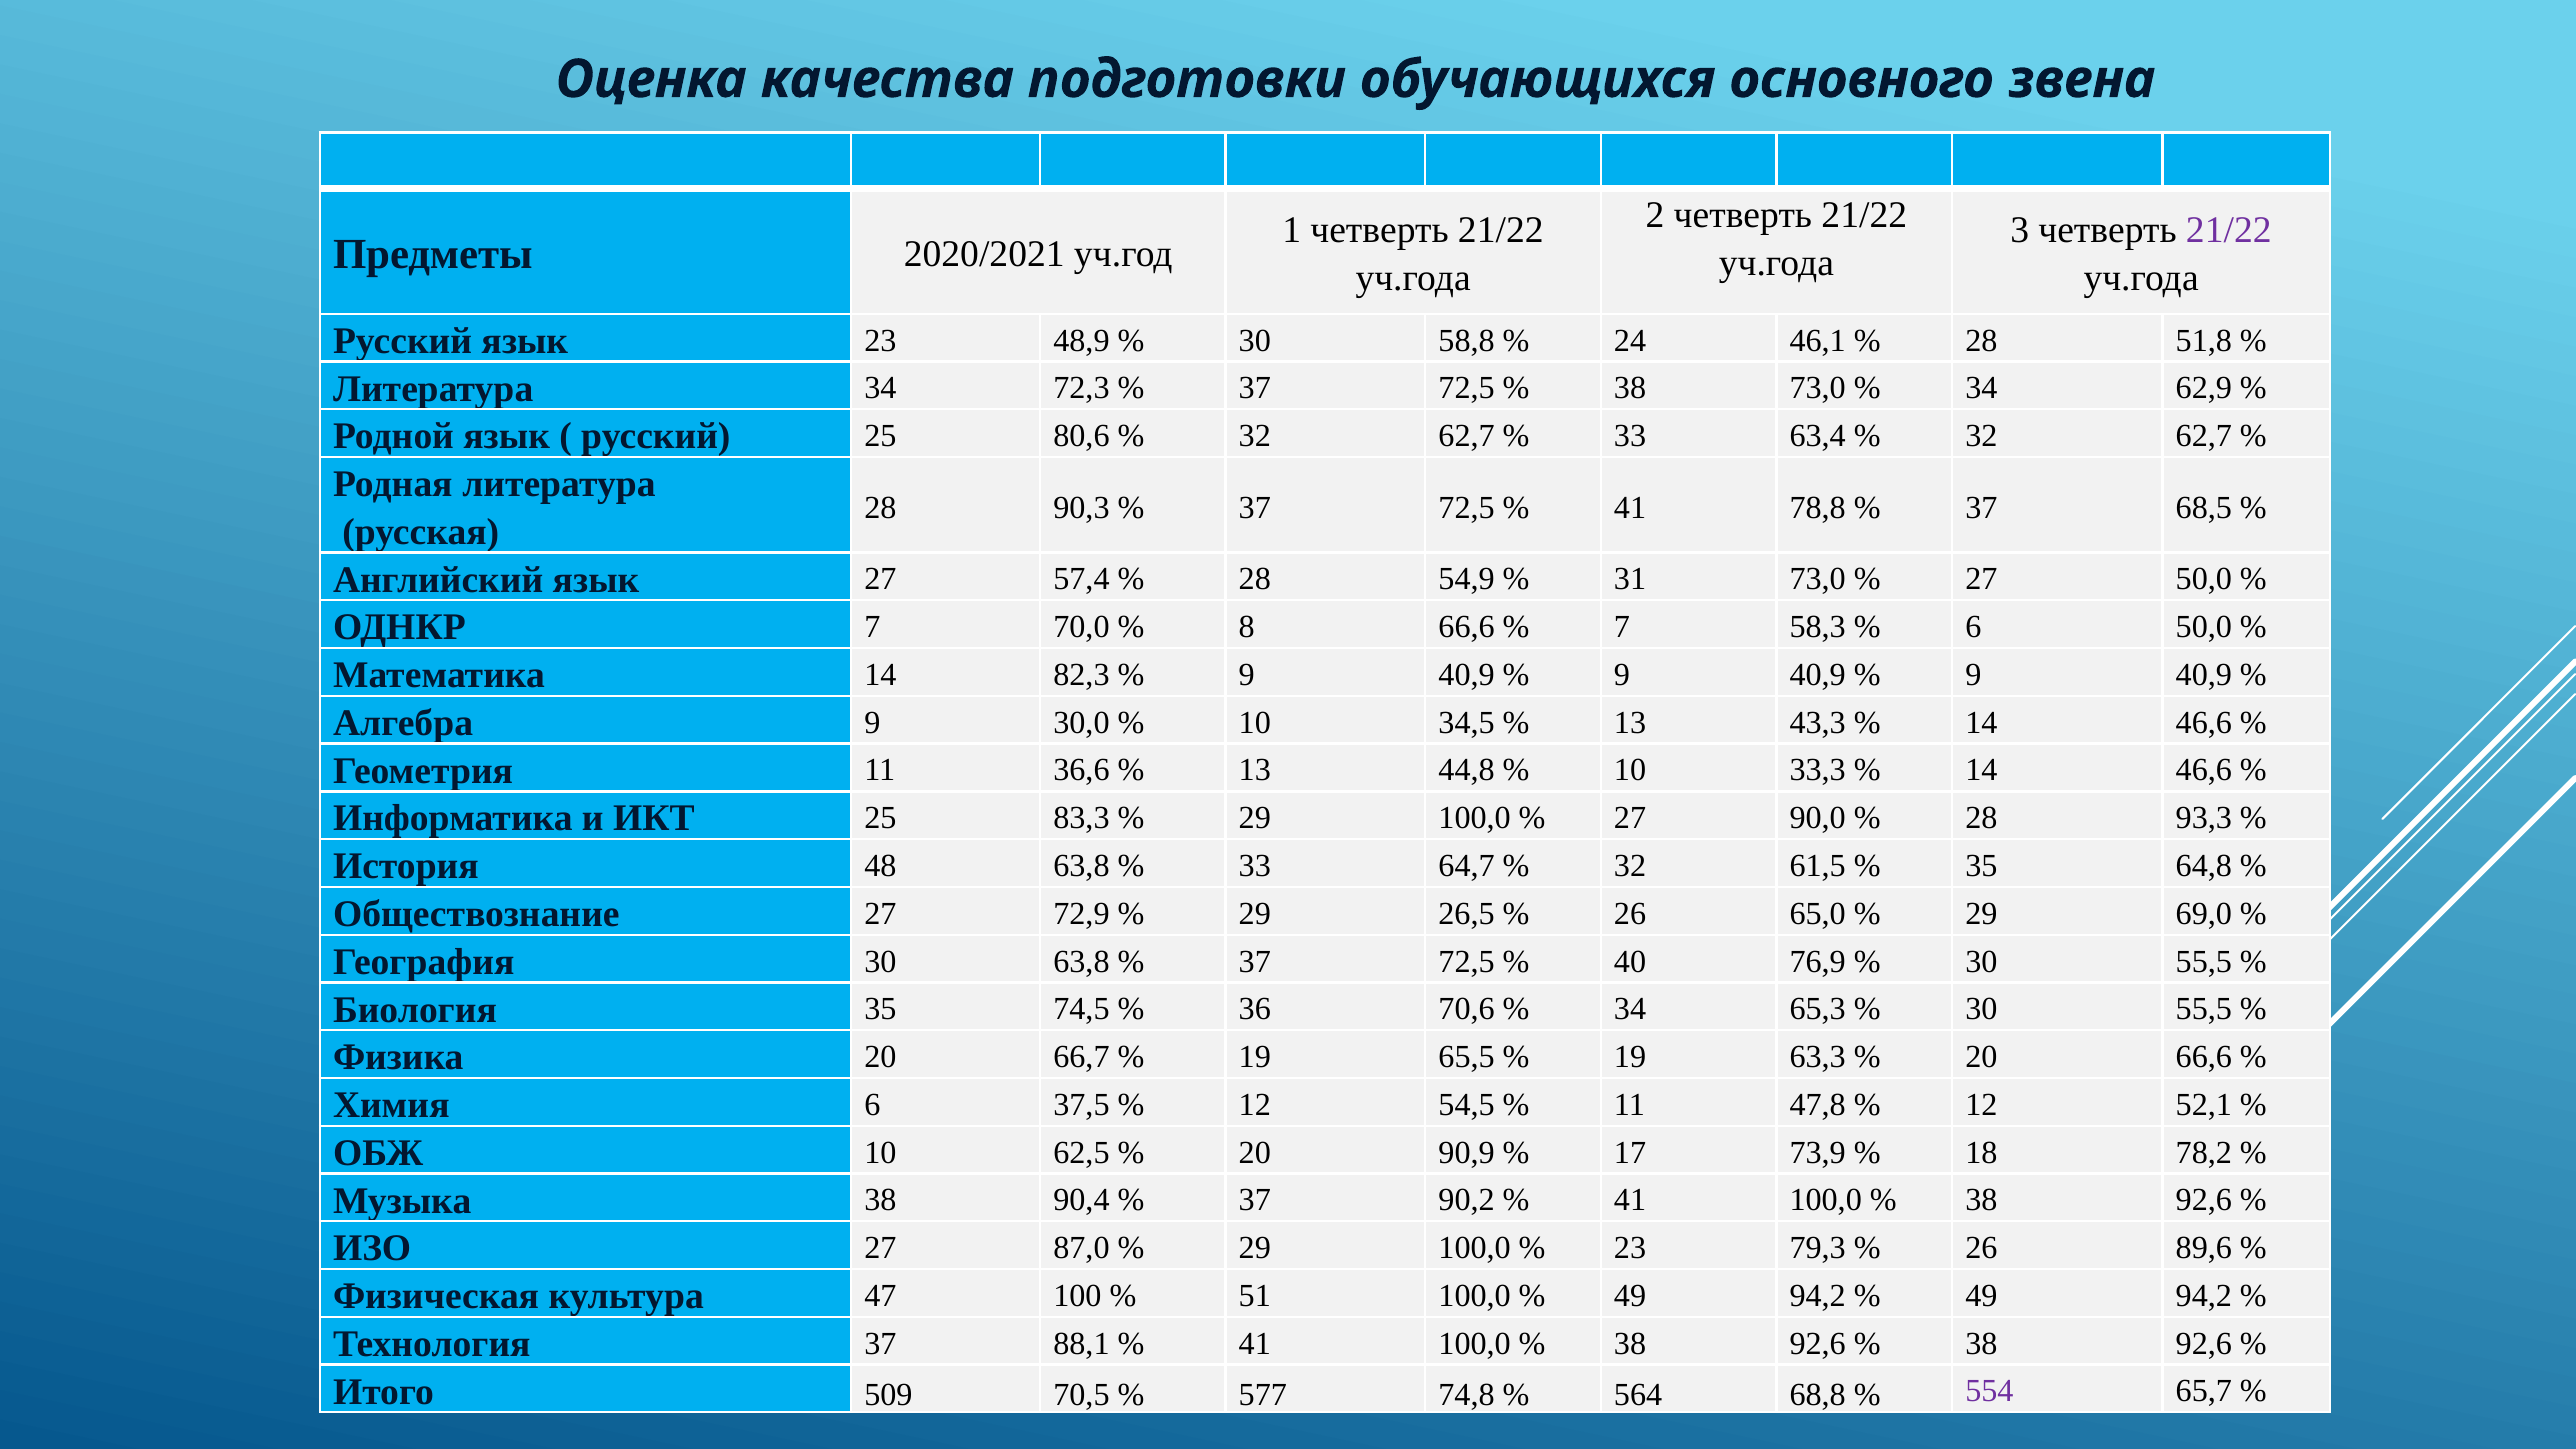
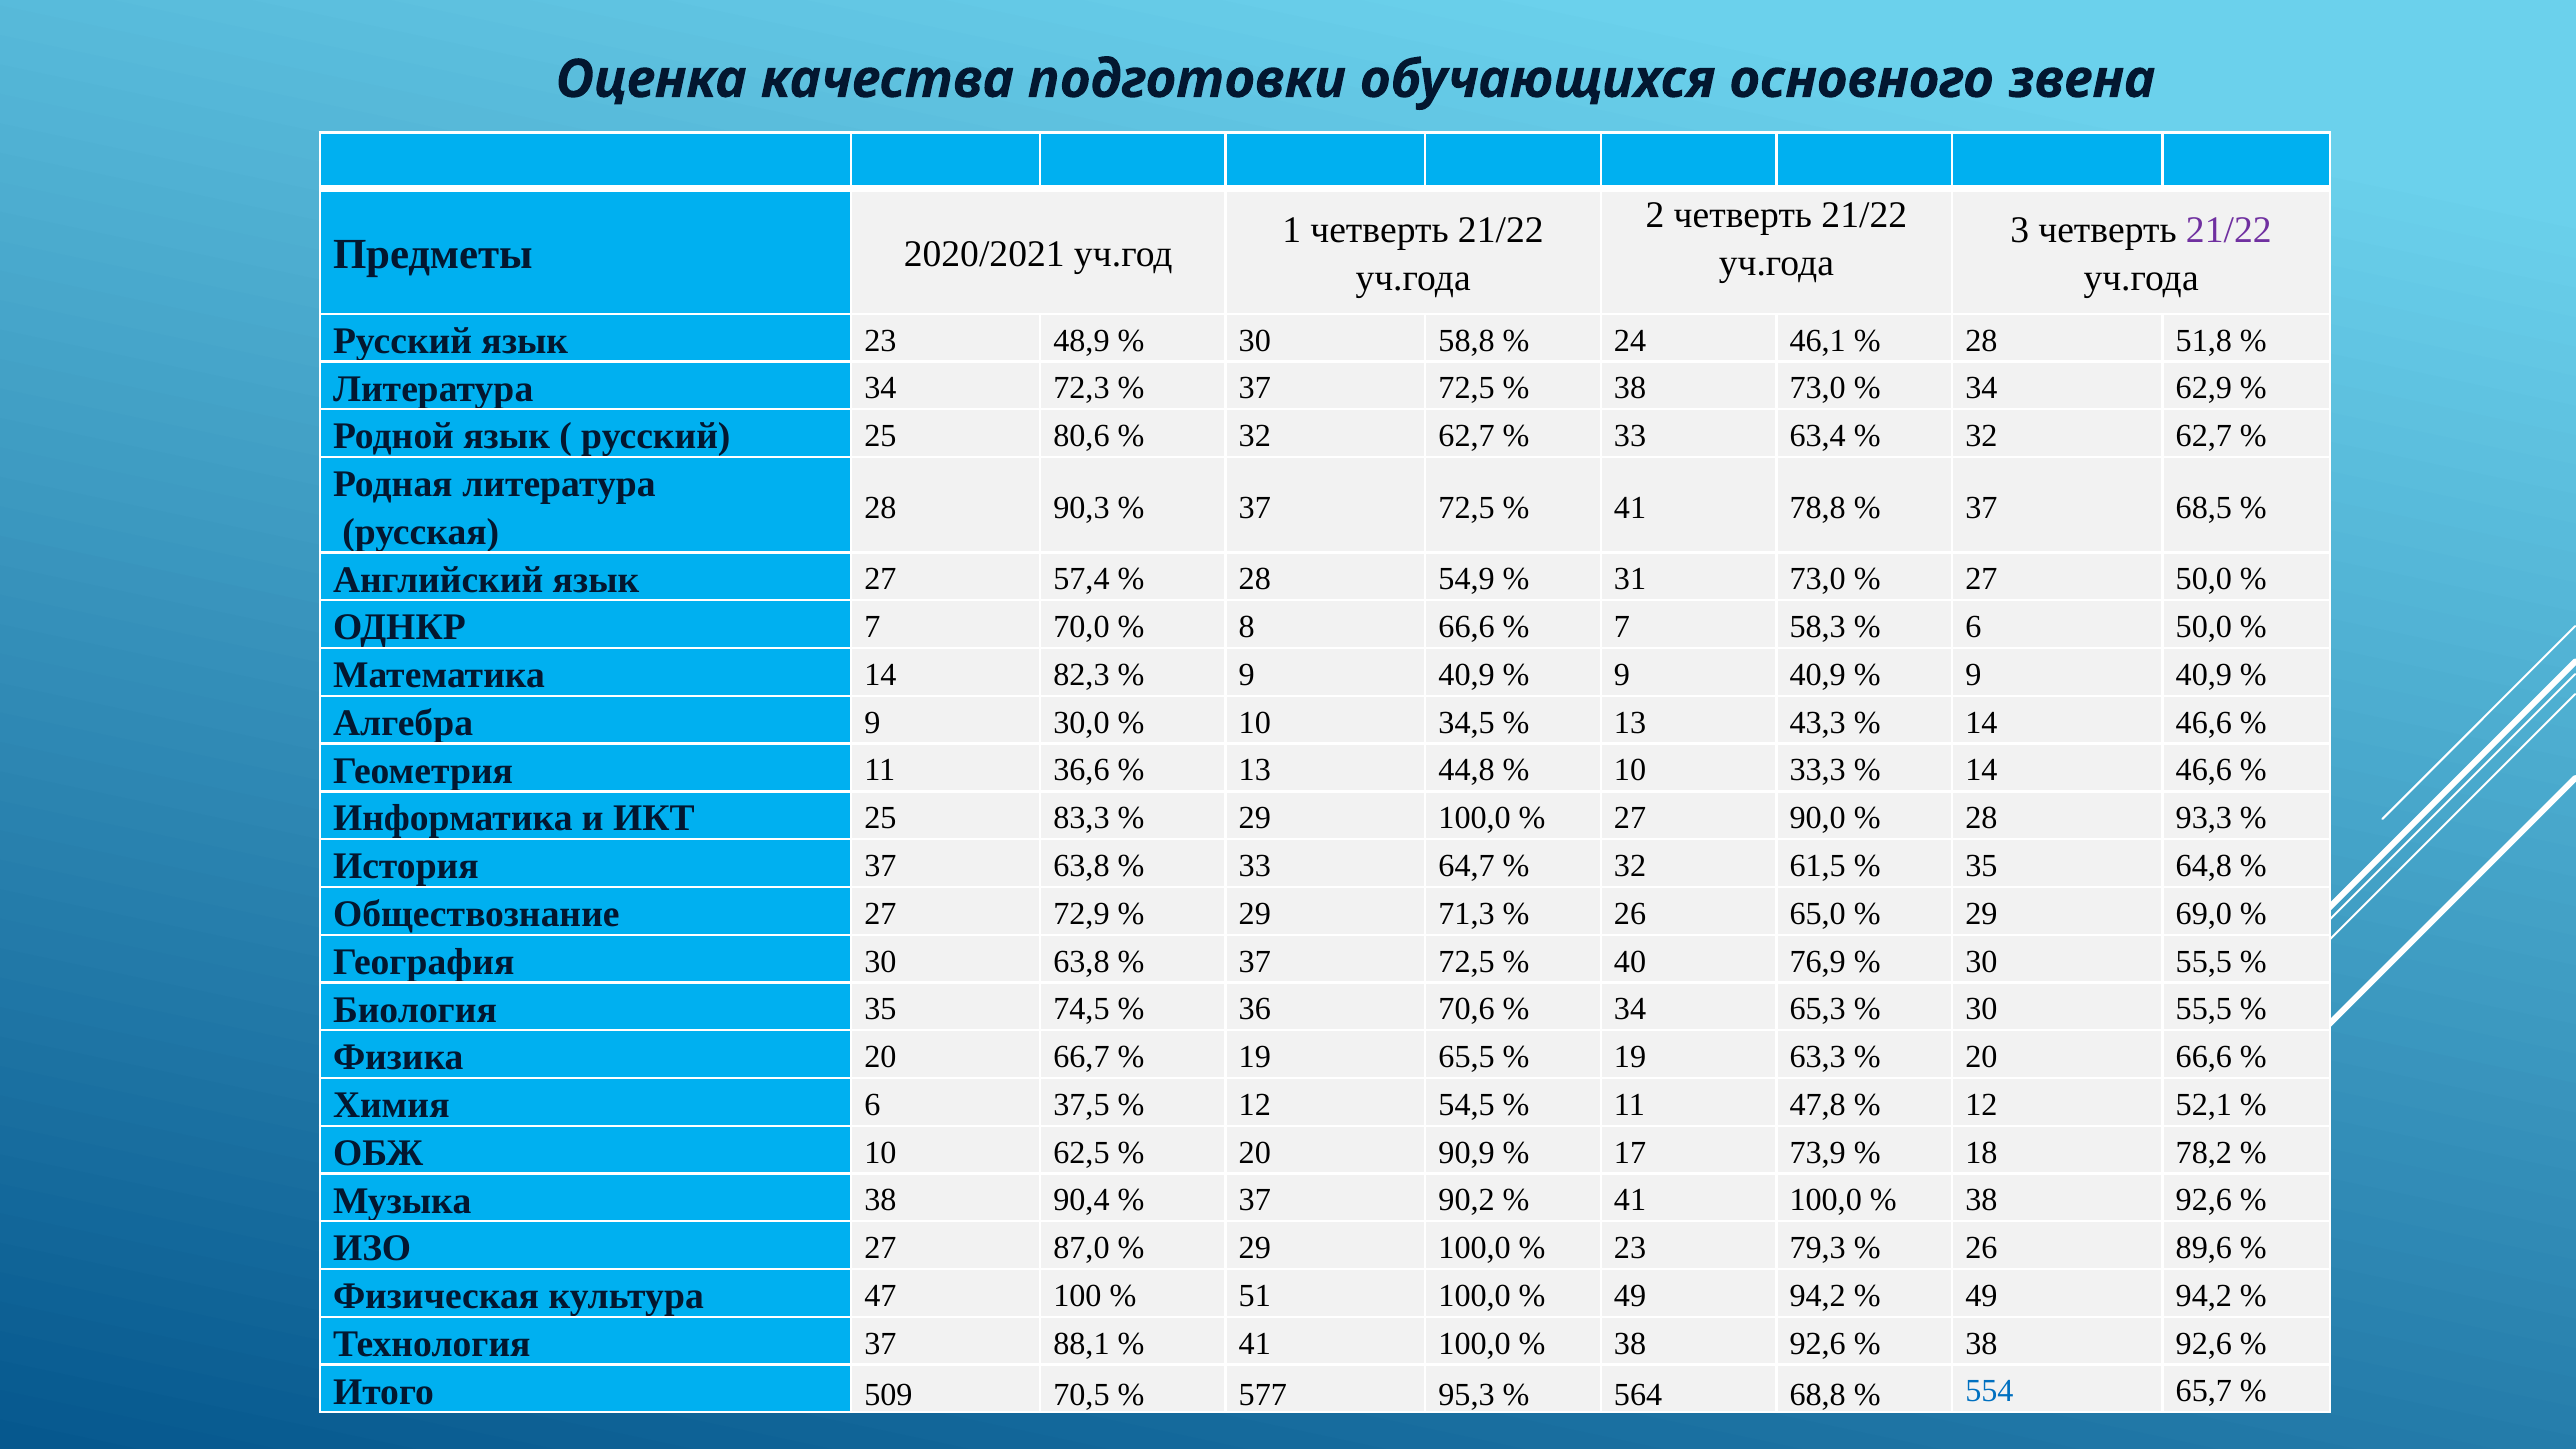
История 48: 48 -> 37
26,5: 26,5 -> 71,3
74,8: 74,8 -> 95,3
554 colour: purple -> blue
